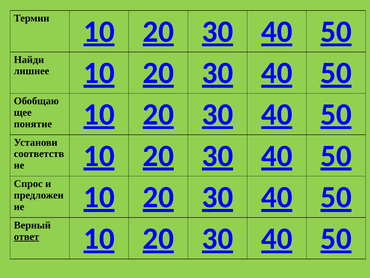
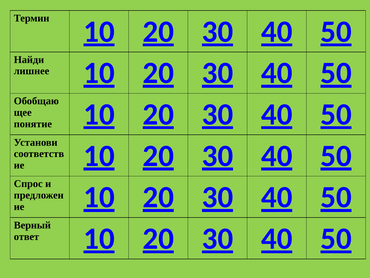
ответ underline: present -> none
